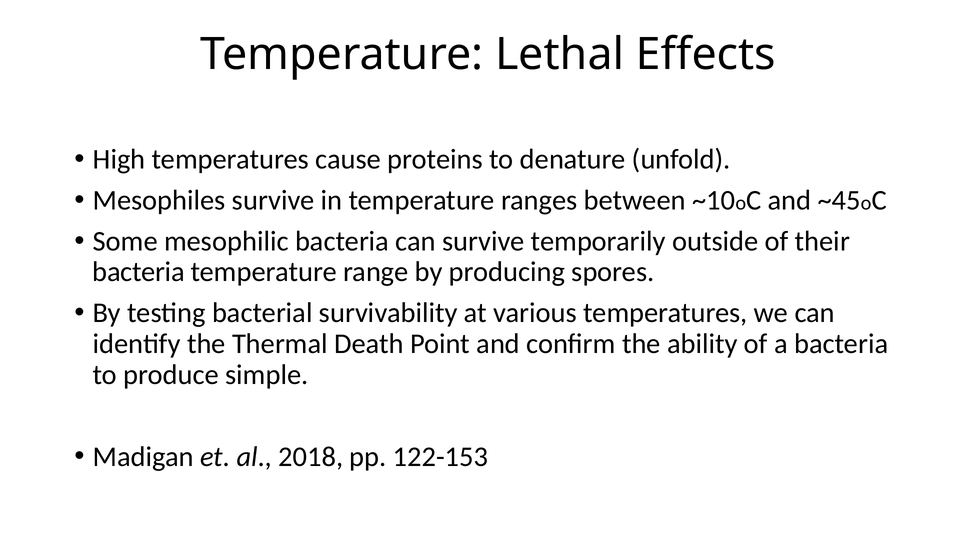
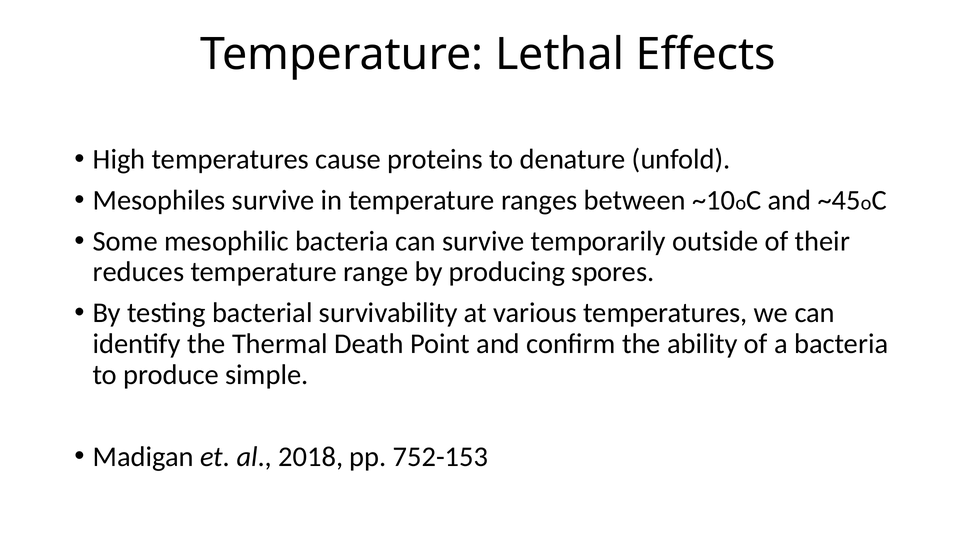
bacteria at (139, 272): bacteria -> reduces
122-153: 122-153 -> 752-153
